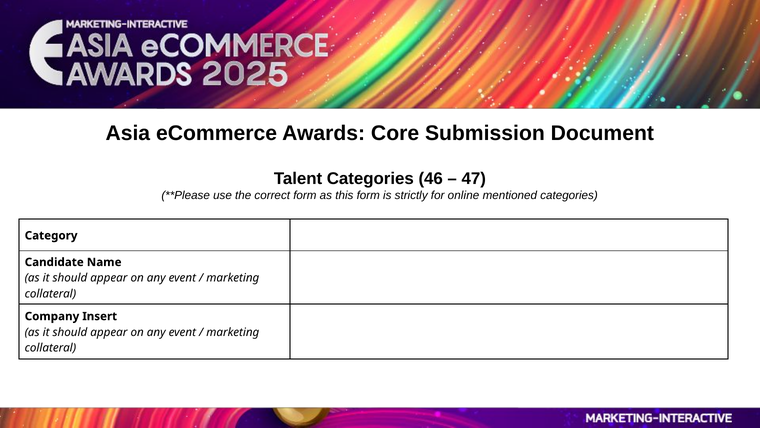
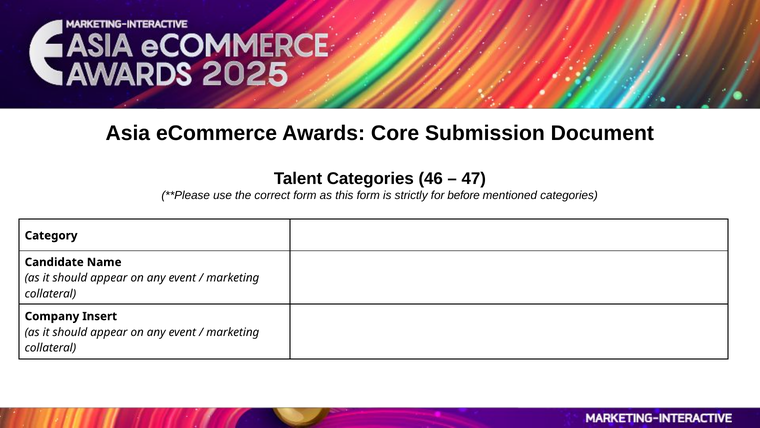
online: online -> before
